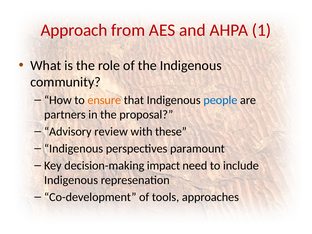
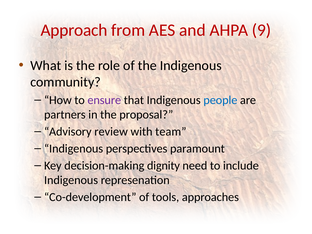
1: 1 -> 9
ensure colour: orange -> purple
these: these -> team
impact: impact -> dignity
